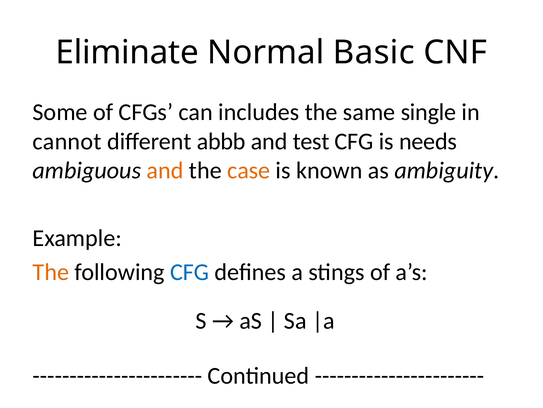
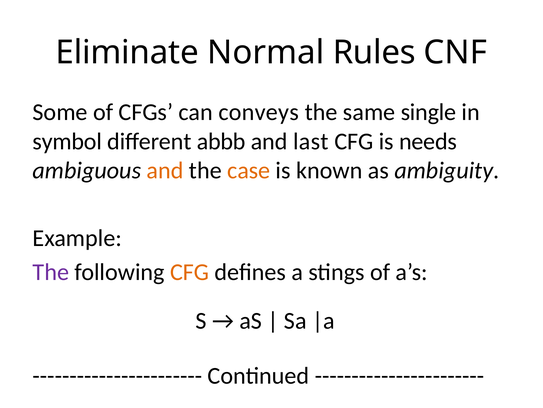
Basic: Basic -> Rules
includes: includes -> conveys
cannot: cannot -> symbol
test: test -> last
The at (51, 272) colour: orange -> purple
CFG at (190, 272) colour: blue -> orange
